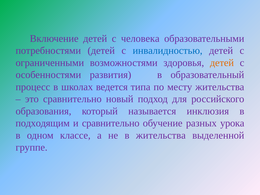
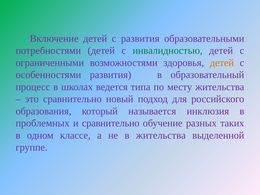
с человека: человека -> развития
инвалидностью colour: blue -> green
подходящим: подходящим -> проблемных
урока: урока -> таких
